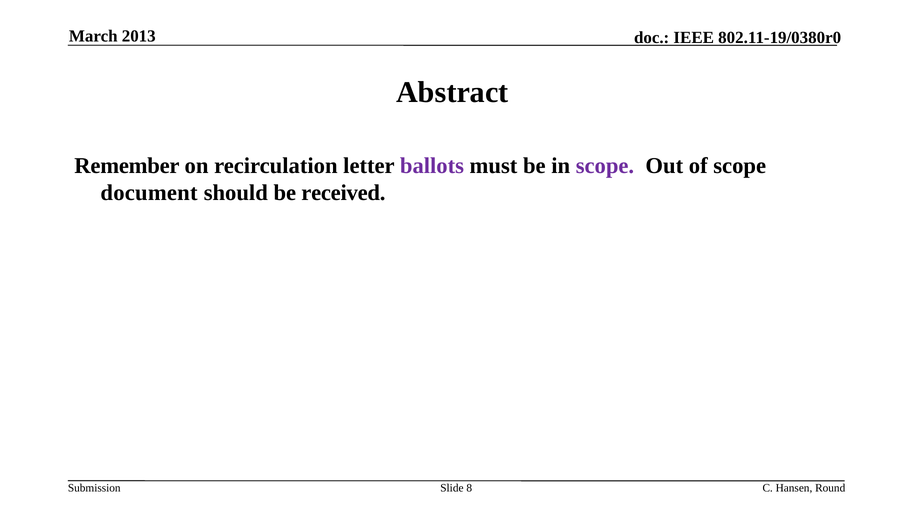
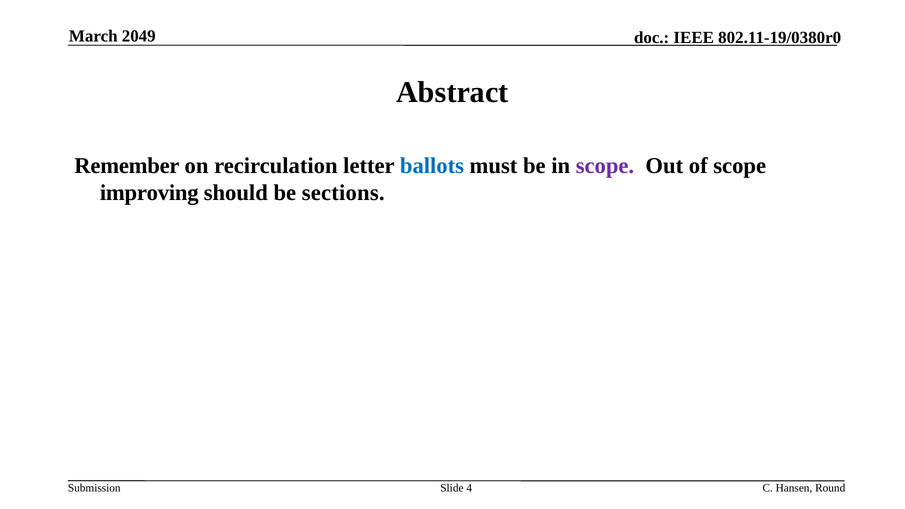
2013: 2013 -> 2049
ballots colour: purple -> blue
document: document -> improving
received: received -> sections
8: 8 -> 4
